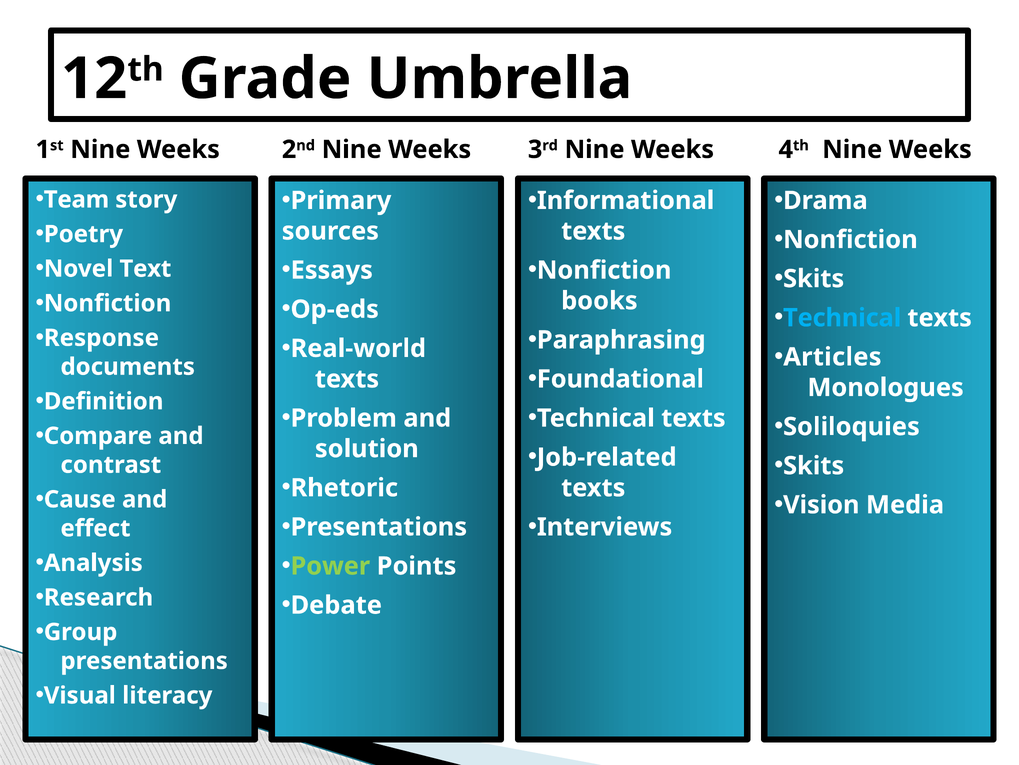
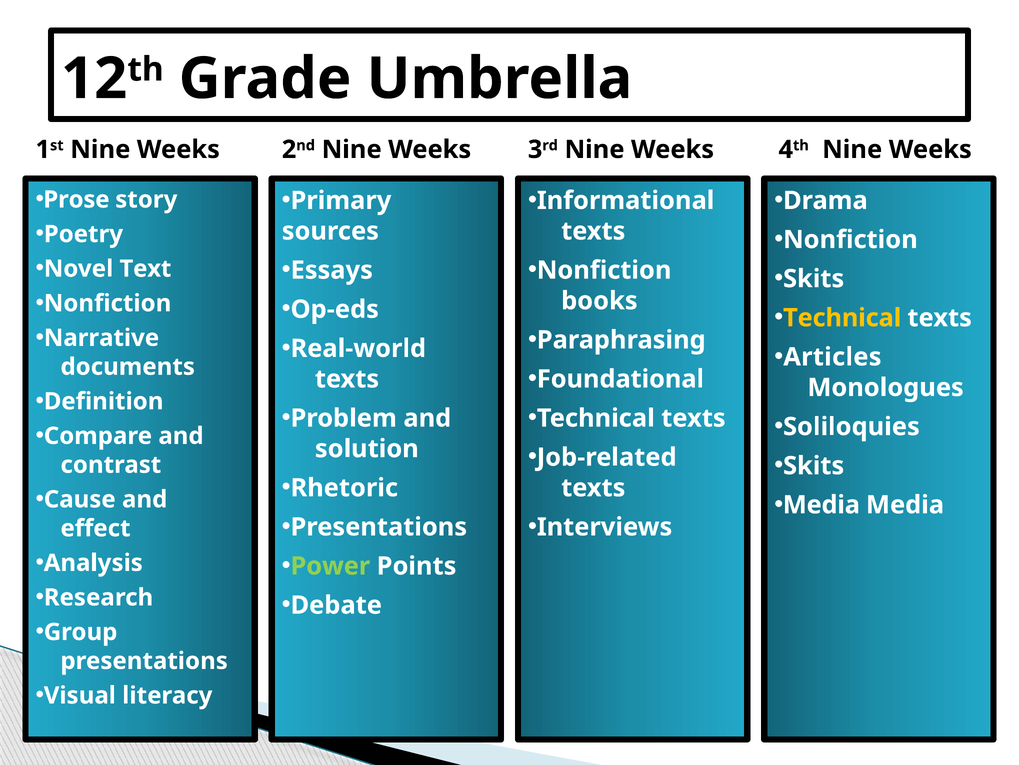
Team: Team -> Prose
Technical at (842, 318) colour: light blue -> yellow
Response: Response -> Narrative
Vision at (821, 504): Vision -> Media
